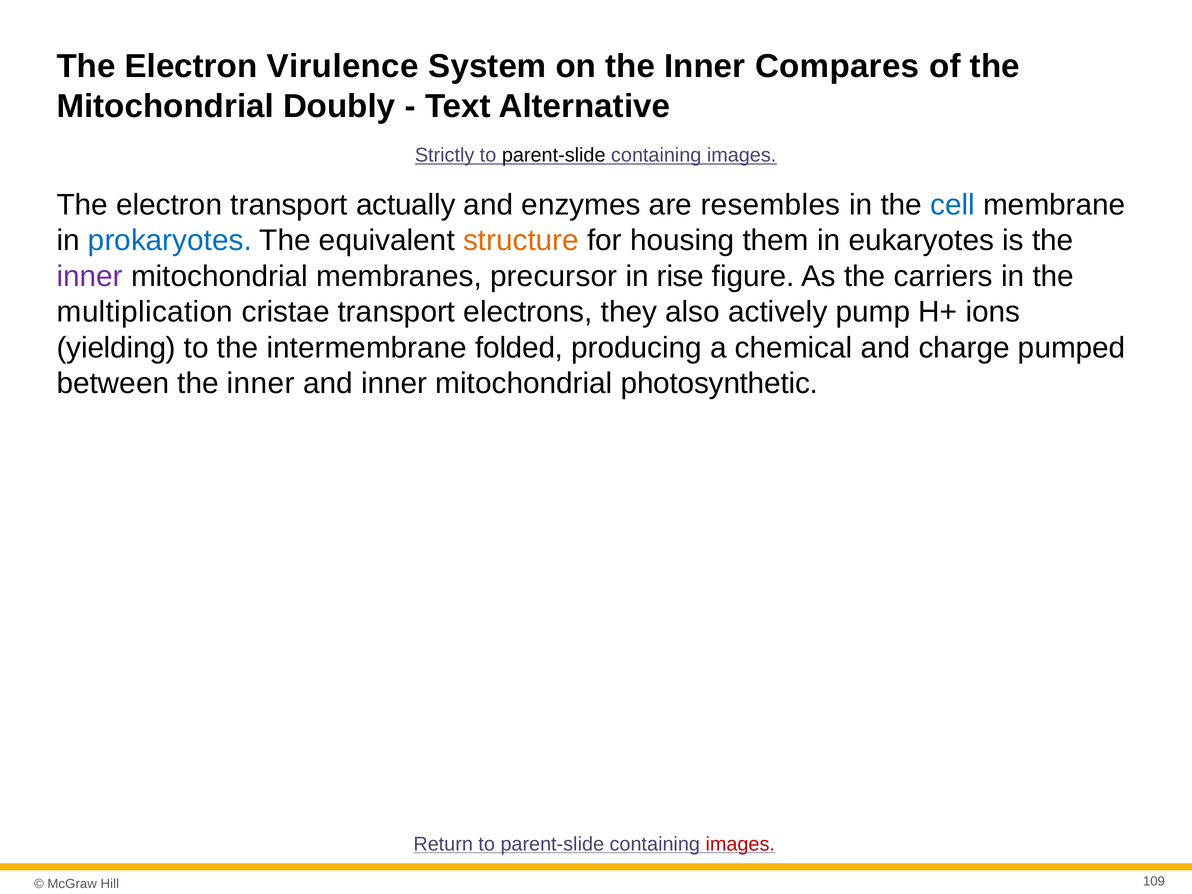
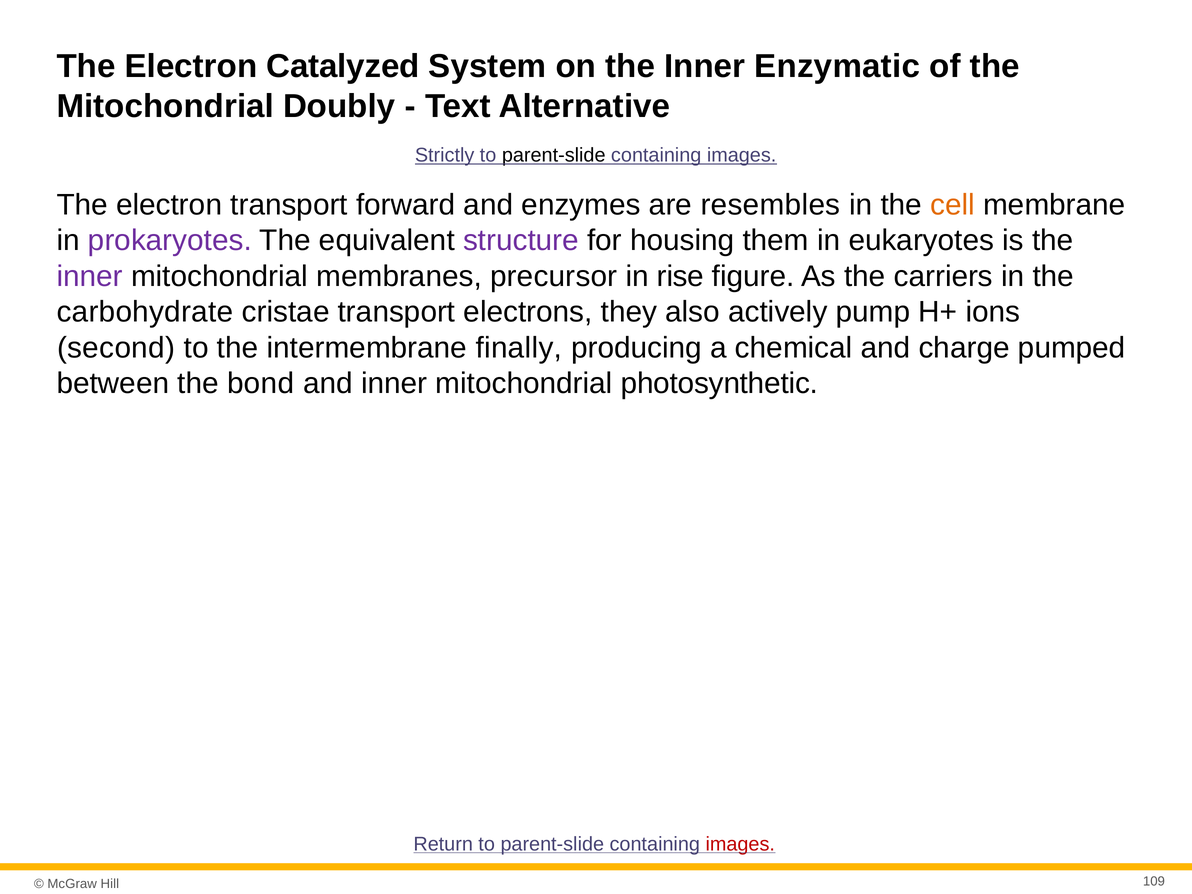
Virulence: Virulence -> Catalyzed
Compares: Compares -> Enzymatic
actually: actually -> forward
cell colour: blue -> orange
prokaryotes colour: blue -> purple
structure colour: orange -> purple
multiplication: multiplication -> carbohydrate
yielding: yielding -> second
folded: folded -> finally
between the inner: inner -> bond
